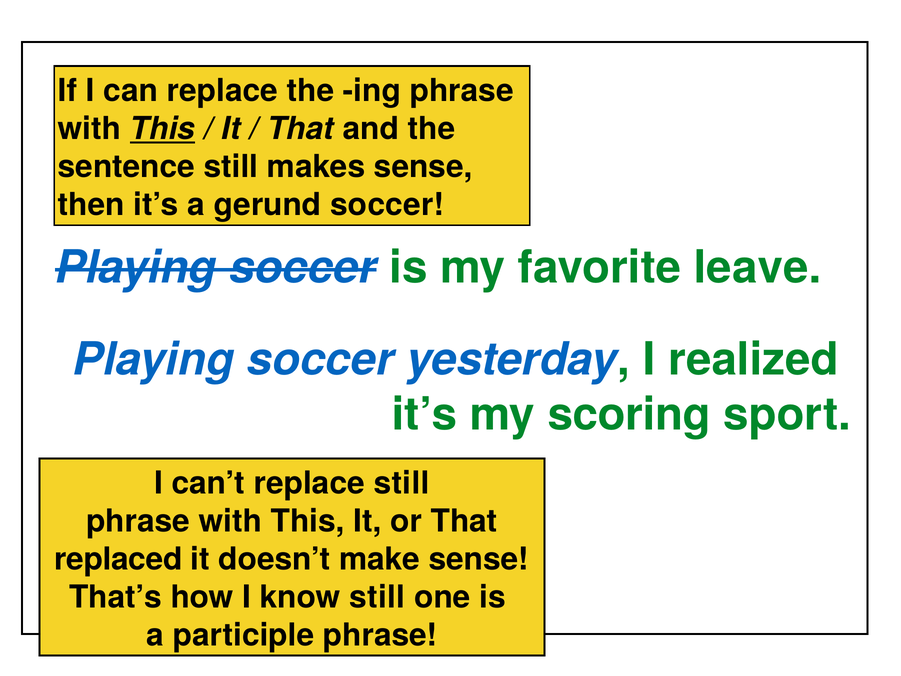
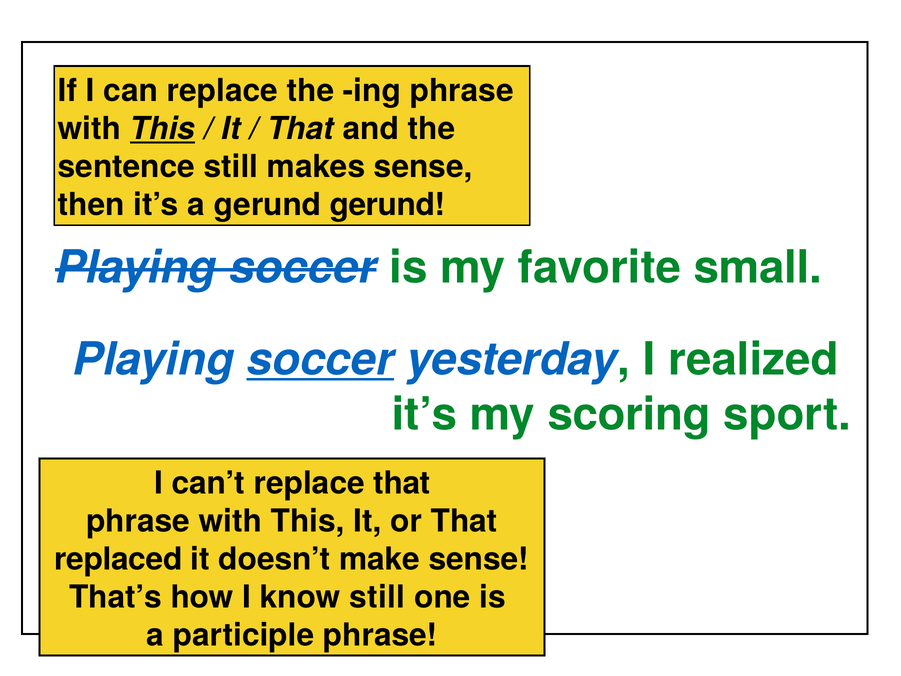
gerund soccer: soccer -> gerund
leave: leave -> small
soccer at (320, 360) underline: none -> present
replace still: still -> that
